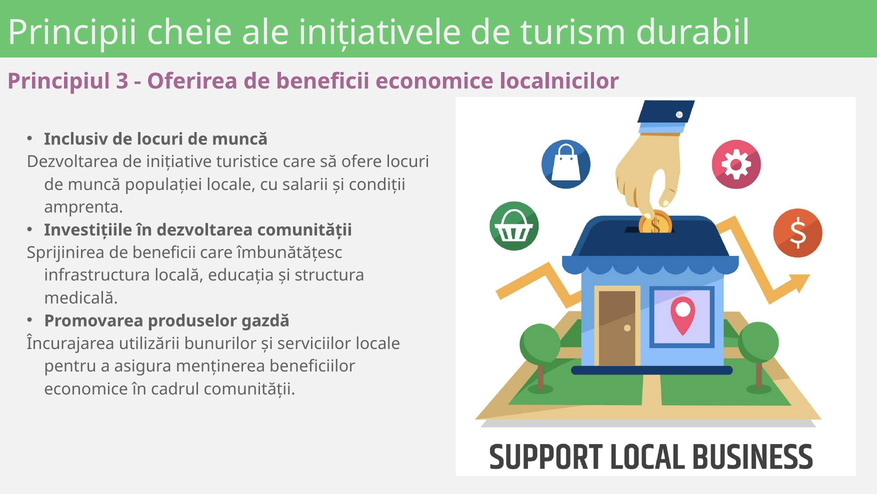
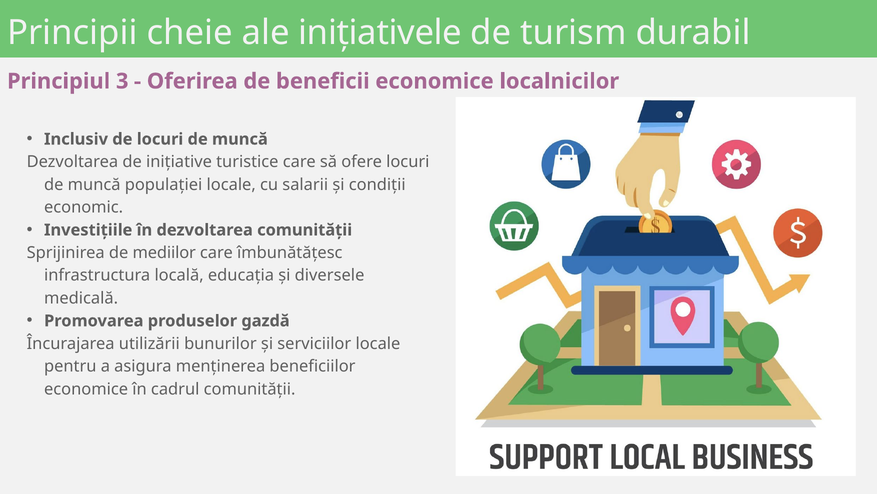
amprenta: amprenta -> economic
Sprijinirea de beneficii: beneficii -> mediilor
structura: structura -> diversele
